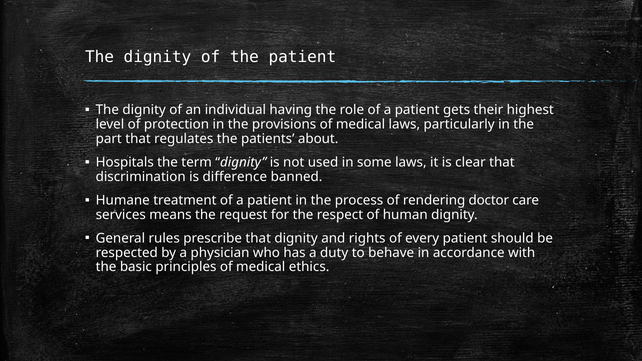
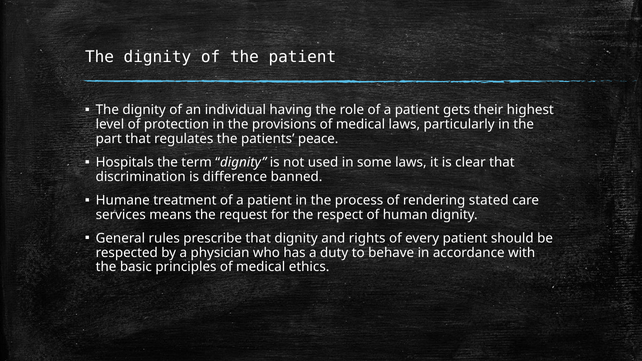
about: about -> peace
doctor: doctor -> stated
